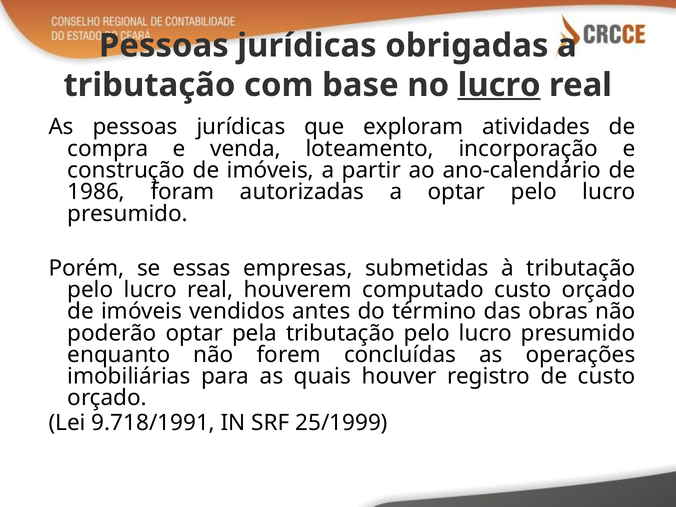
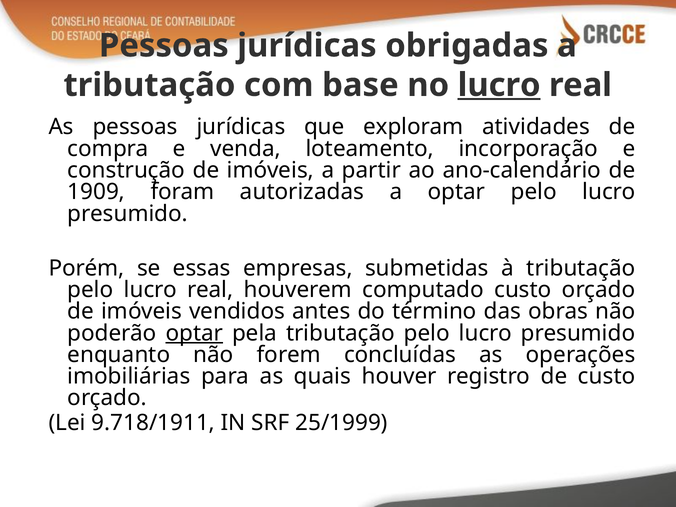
1986: 1986 -> 1909
optar at (194, 333) underline: none -> present
9.718/1991: 9.718/1991 -> 9.718/1911
